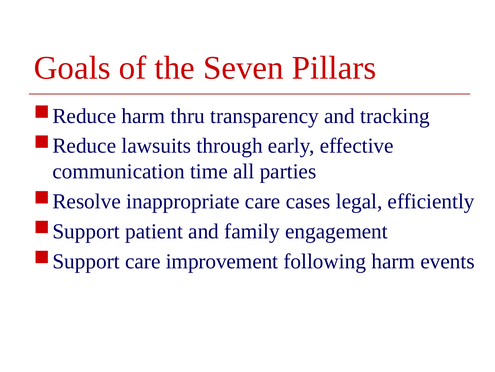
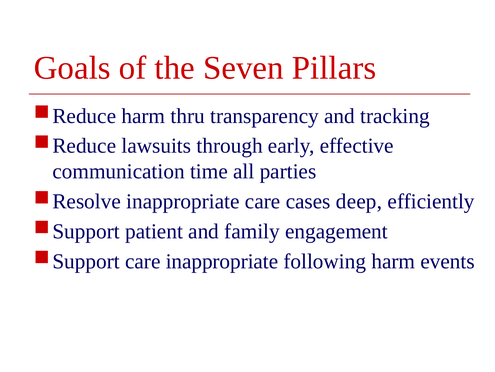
legal: legal -> deep
care improvement: improvement -> inappropriate
